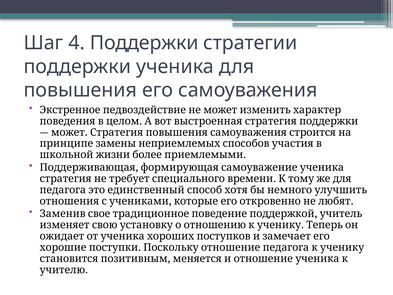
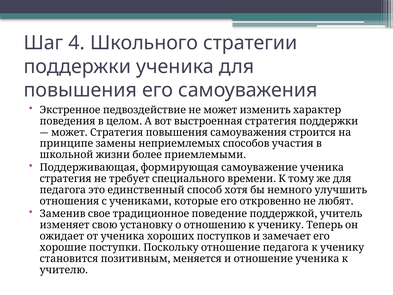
4 Поддержки: Поддержки -> Школьного
